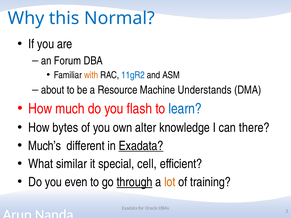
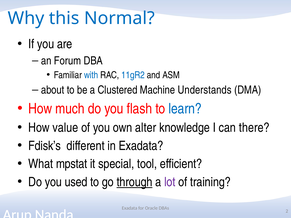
with colour: orange -> blue
Resource: Resource -> Clustered
bytes: bytes -> value
Much’s: Much’s -> Fdisk’s
Exadata at (141, 146) underline: present -> none
similar: similar -> mpstat
cell: cell -> tool
even: even -> used
lot colour: orange -> purple
